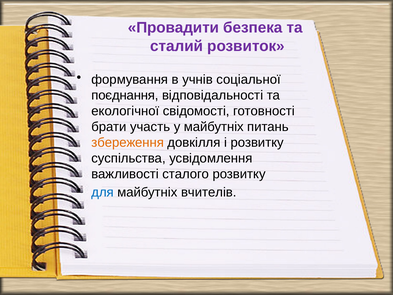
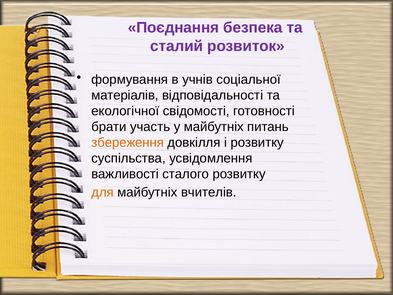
Провадити: Провадити -> Поєднання
поєднання: поєднання -> матеріалів
для colour: blue -> orange
